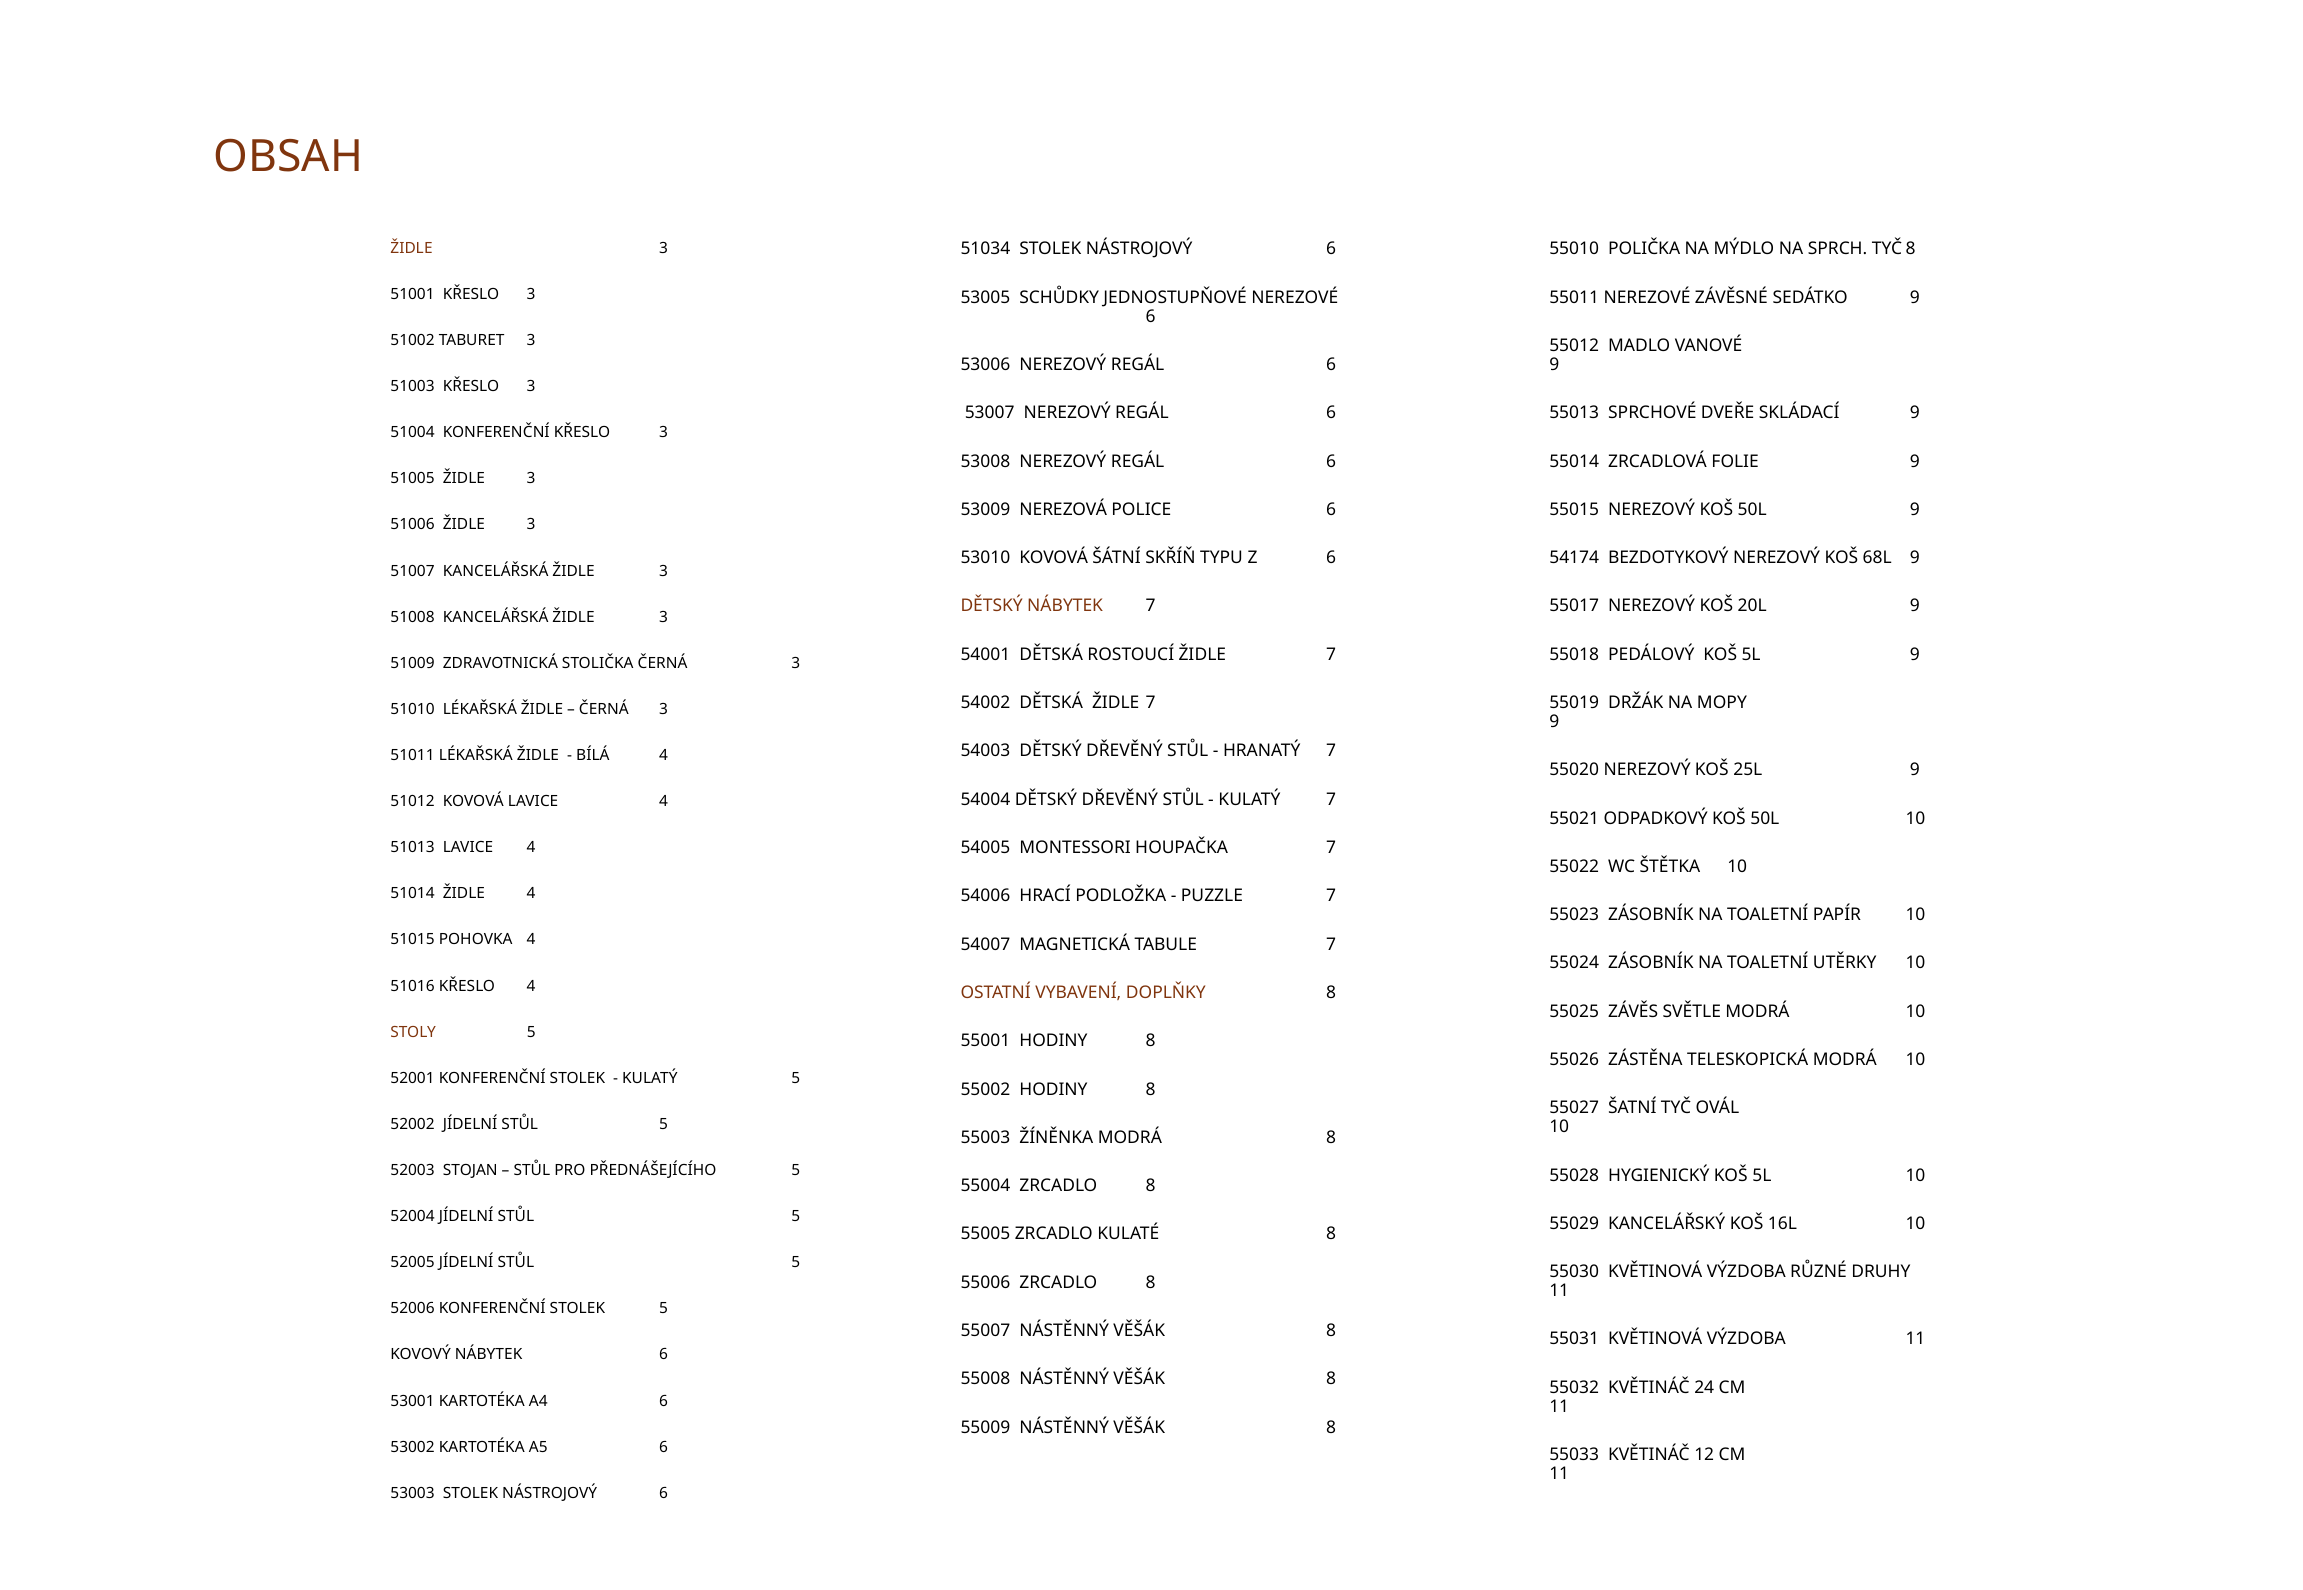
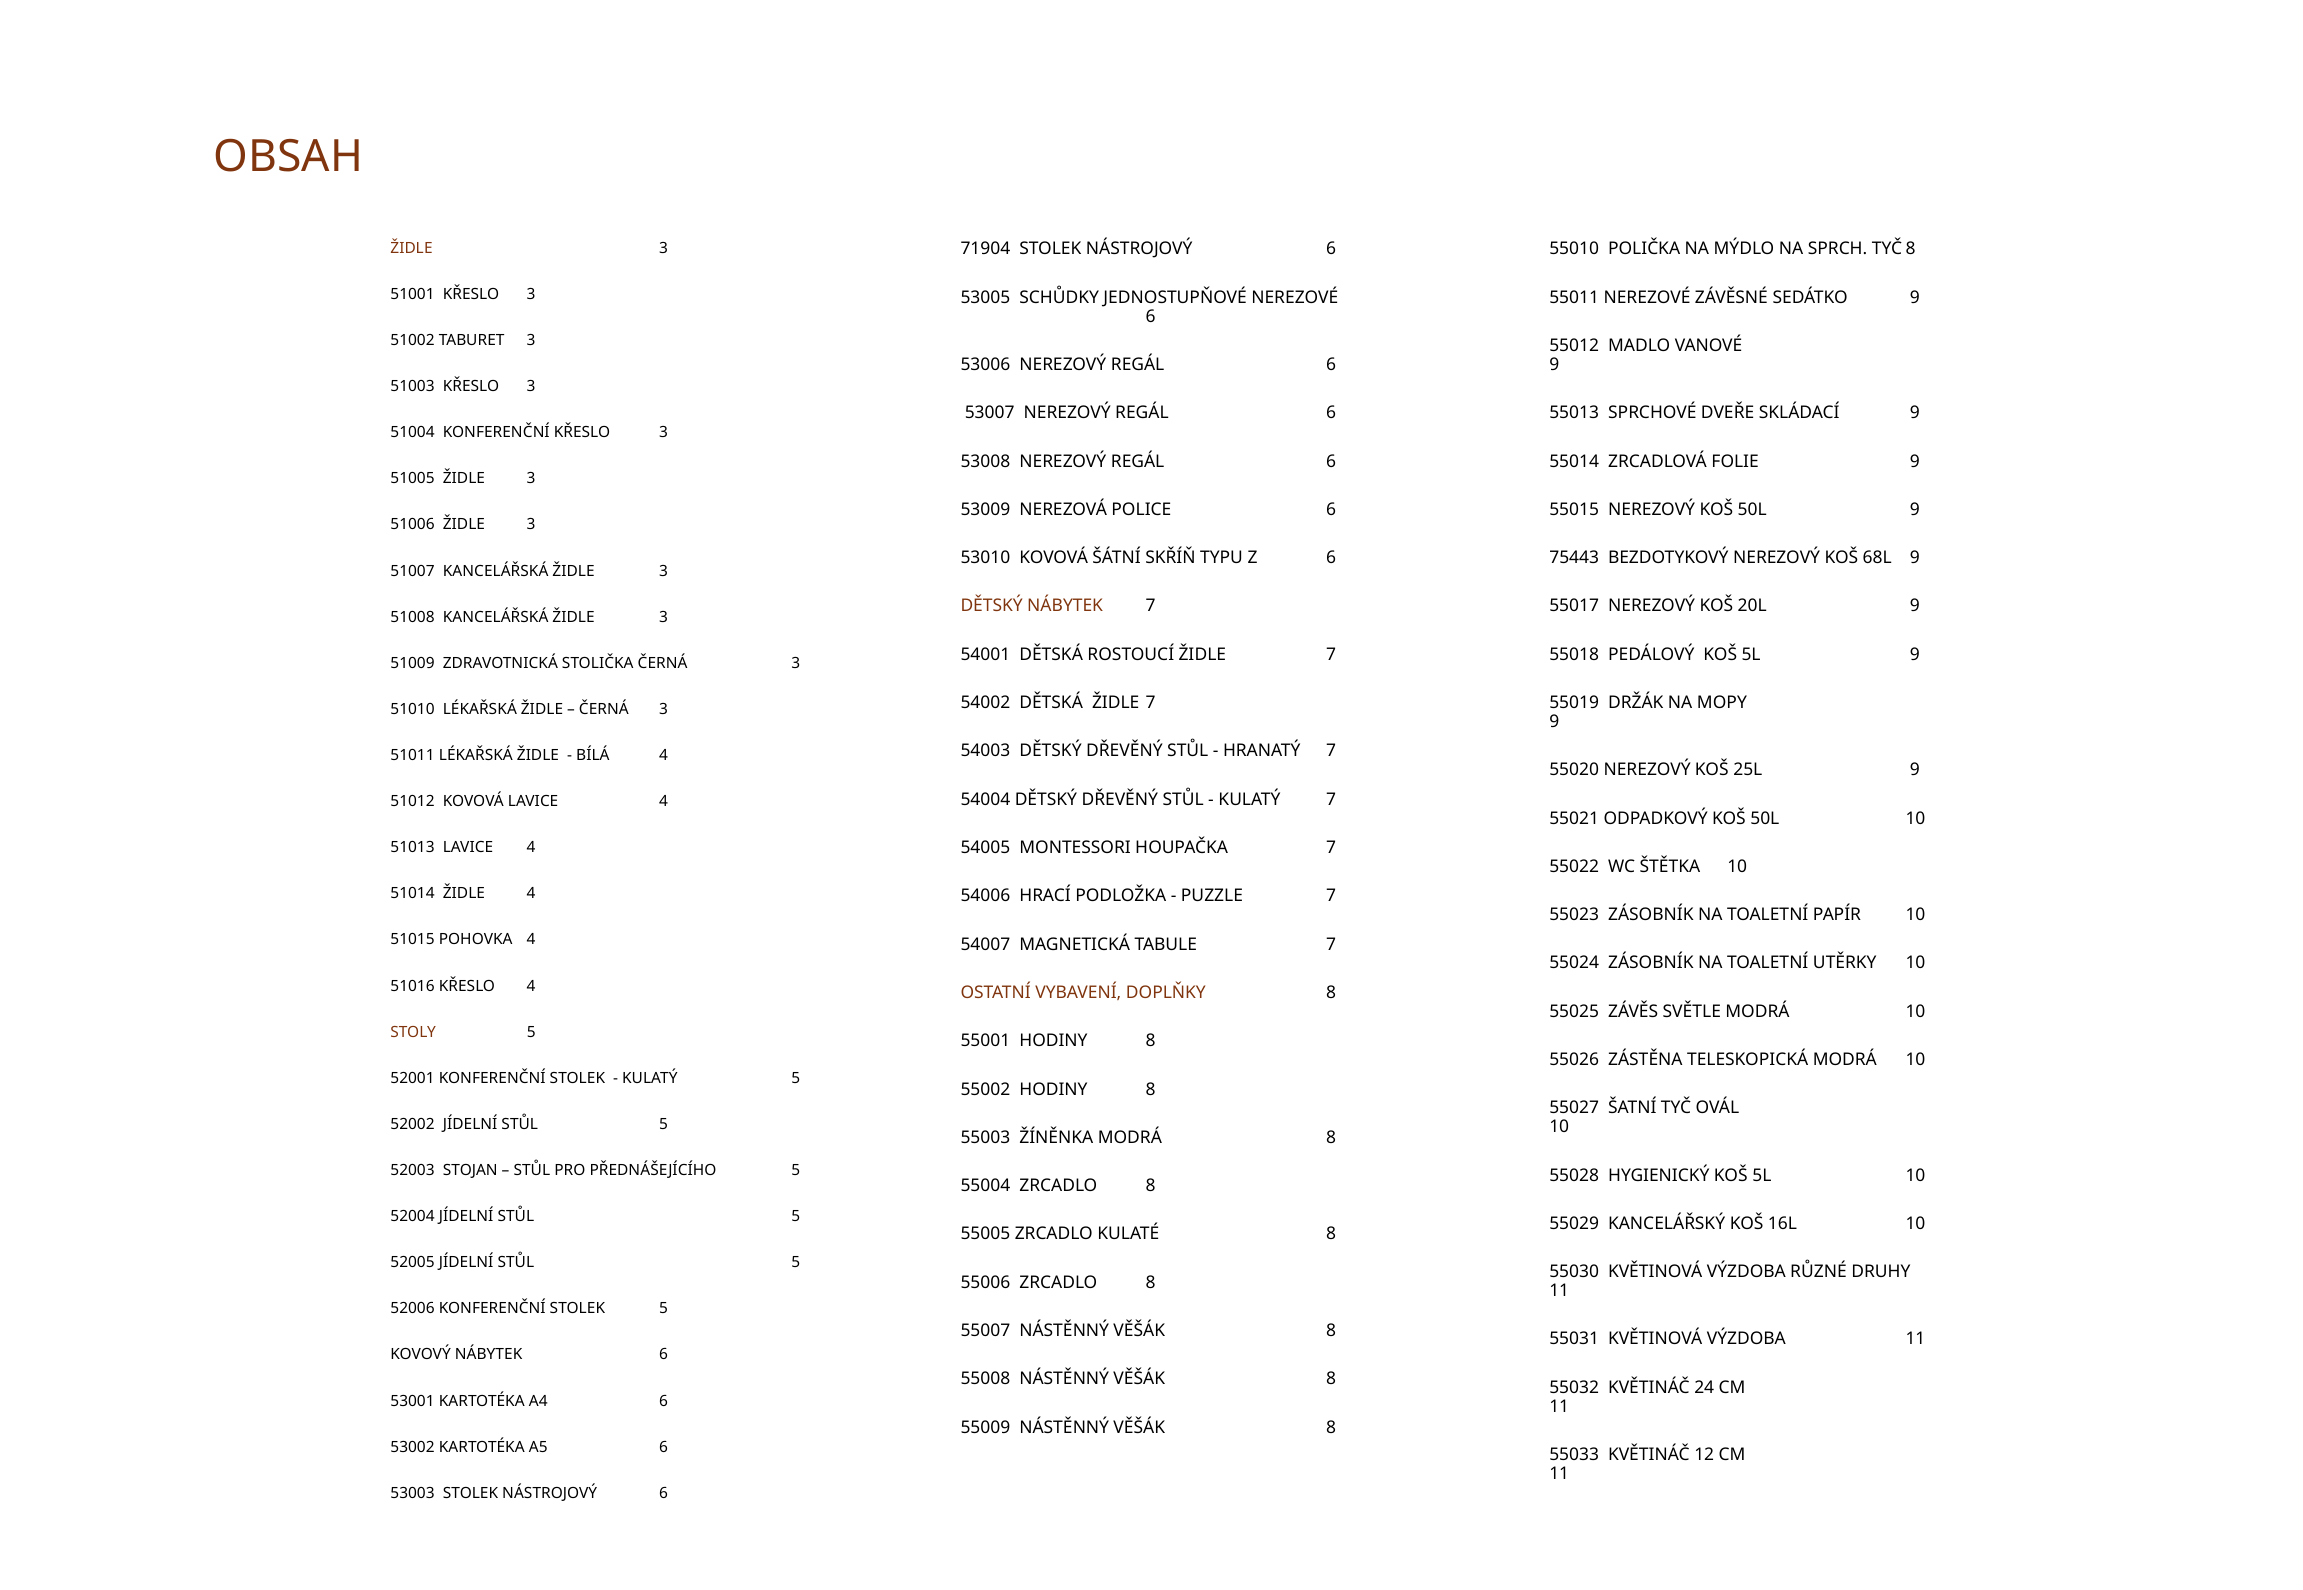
51034: 51034 -> 71904
54174: 54174 -> 75443
